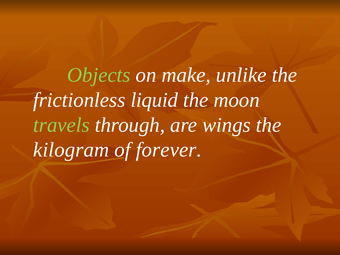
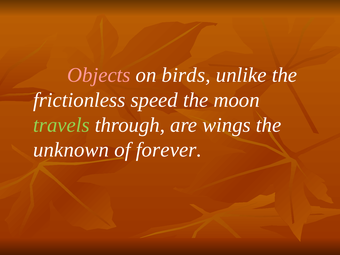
Objects colour: light green -> pink
make: make -> birds
liquid: liquid -> speed
kilogram: kilogram -> unknown
